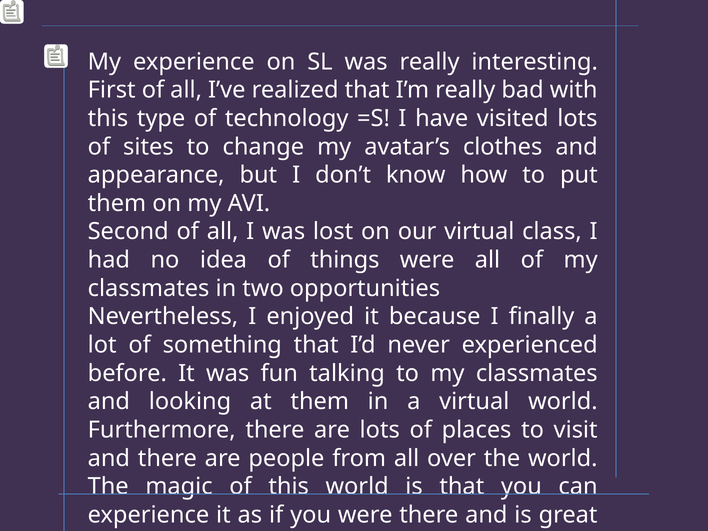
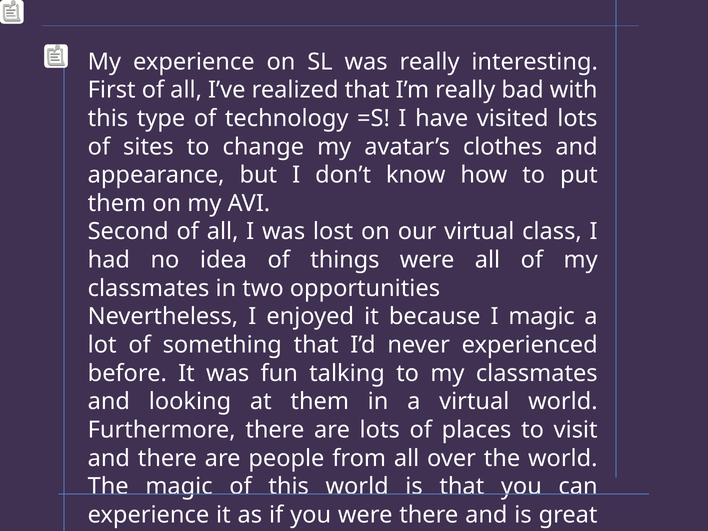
I finally: finally -> magic
